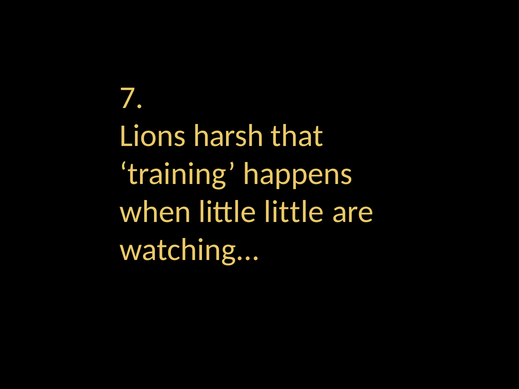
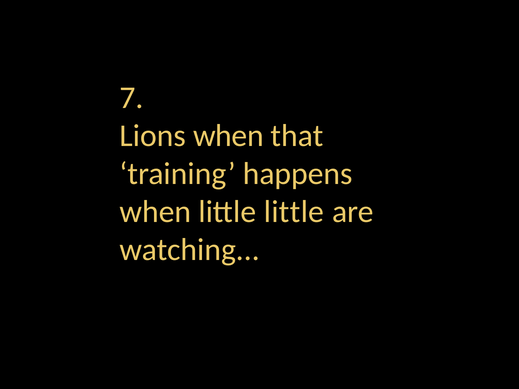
Lions harsh: harsh -> when
